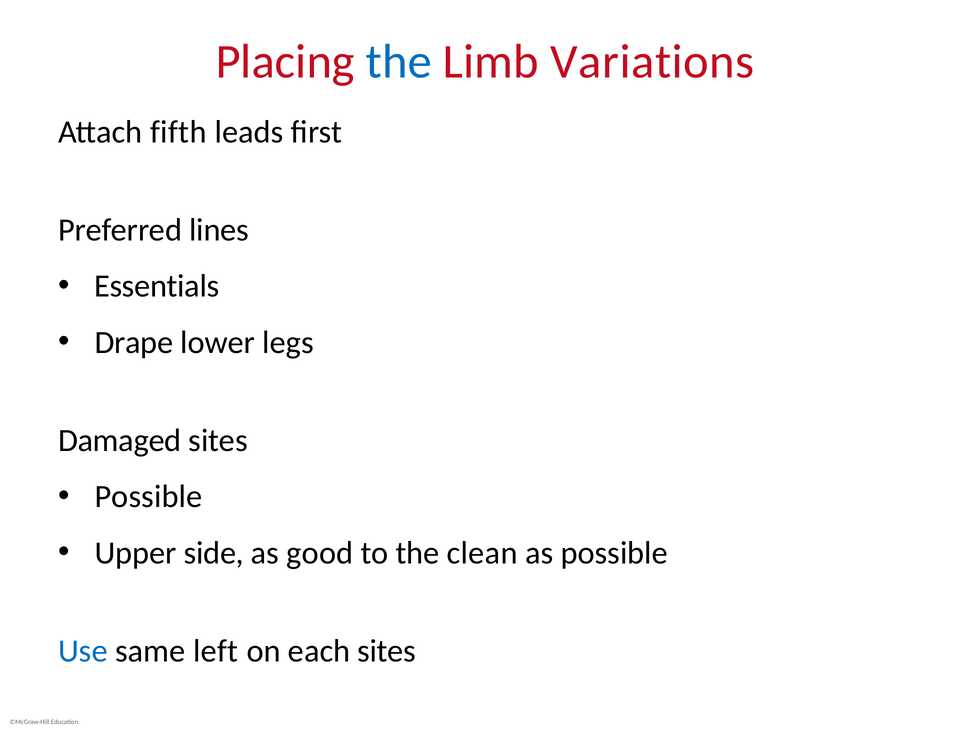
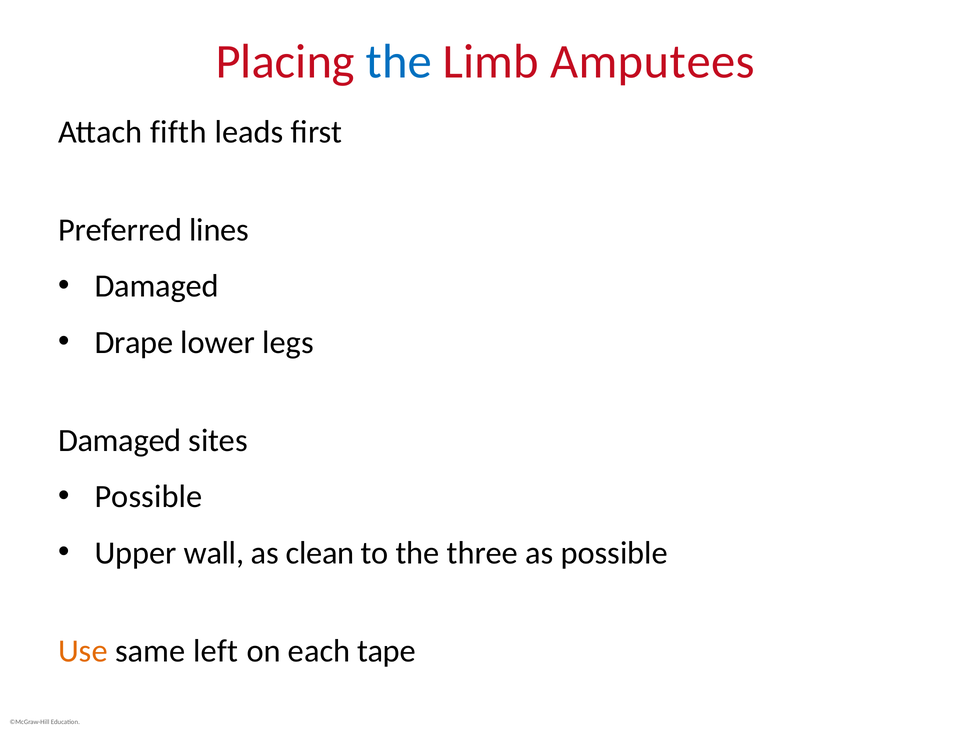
Variations: Variations -> Amputees
Essentials at (157, 286): Essentials -> Damaged
side: side -> wall
good: good -> clean
clean: clean -> three
Use colour: blue -> orange
each sites: sites -> tape
